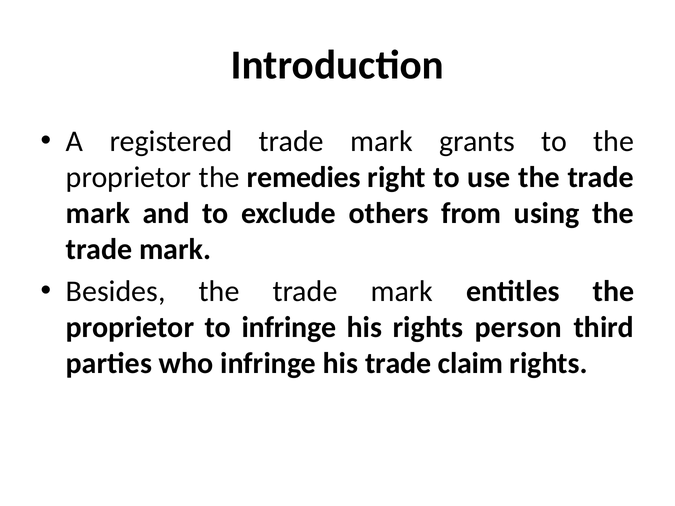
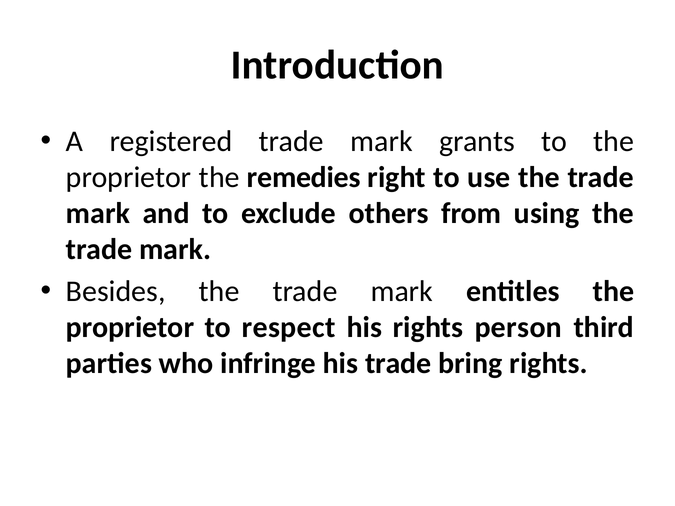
to infringe: infringe -> respect
claim: claim -> bring
